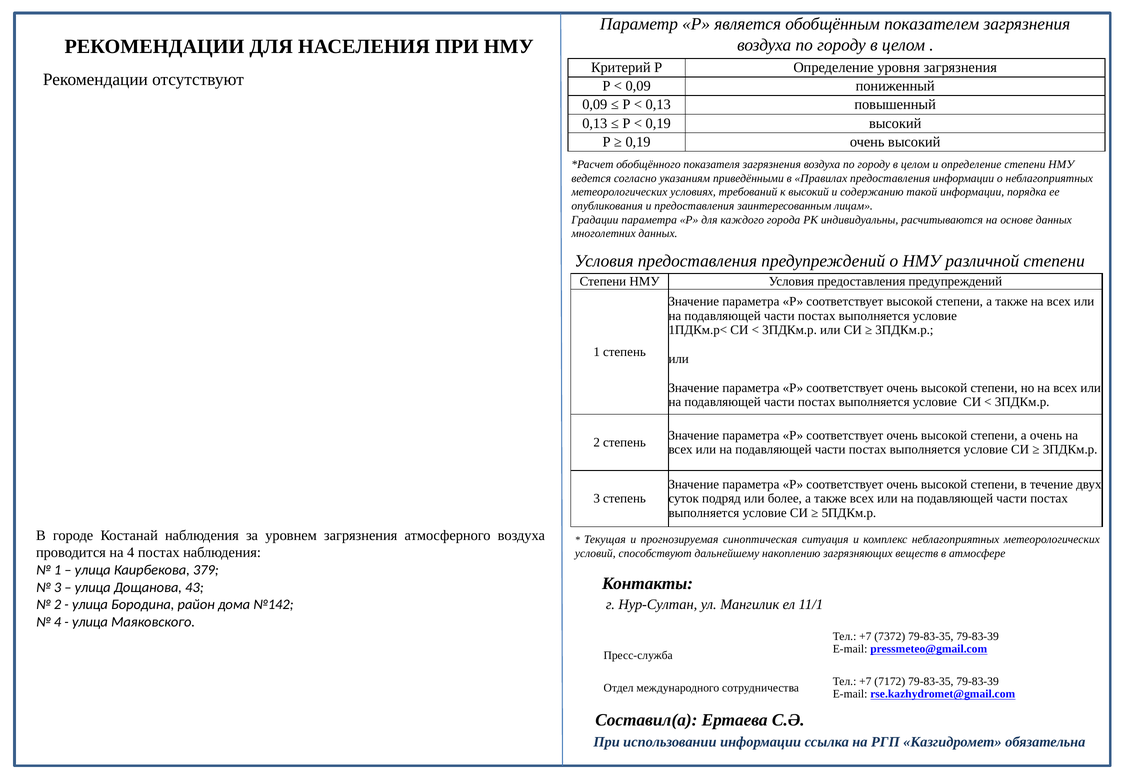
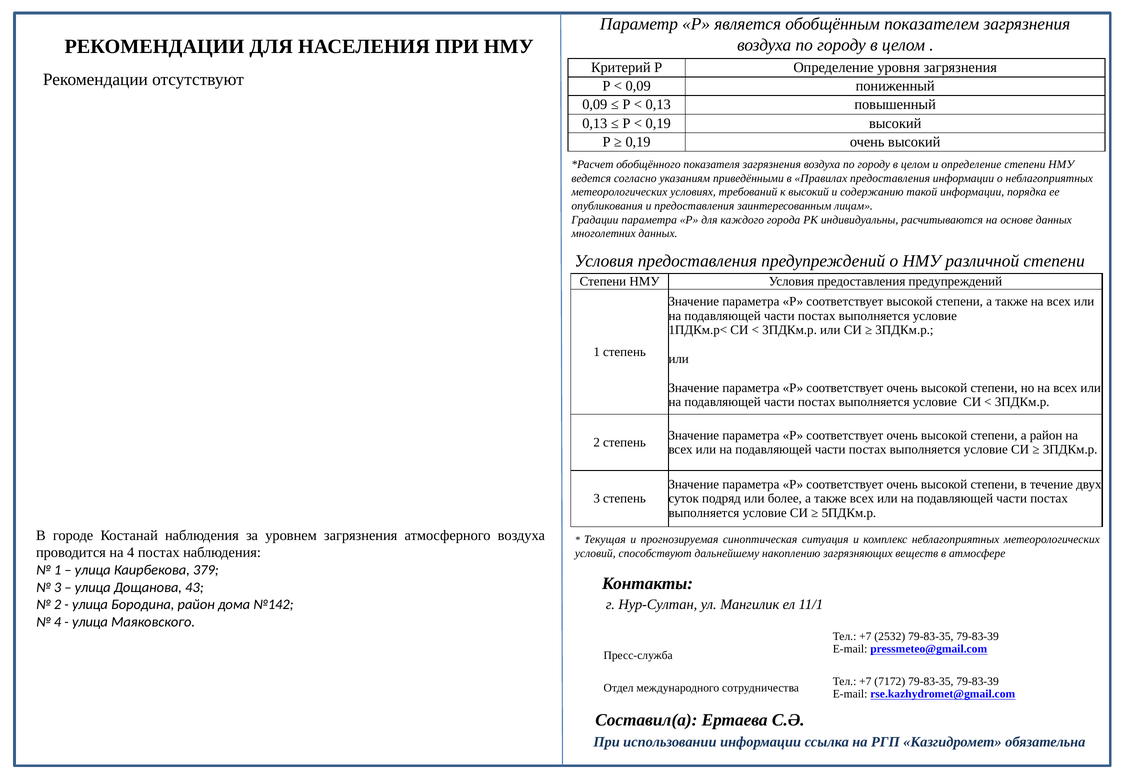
а очень: очень -> район
7372: 7372 -> 2532
